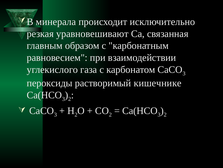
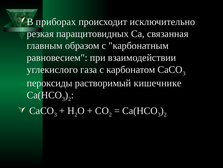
минерала: минерала -> приборах
уравновешивают: уравновешивают -> паращитовидных
